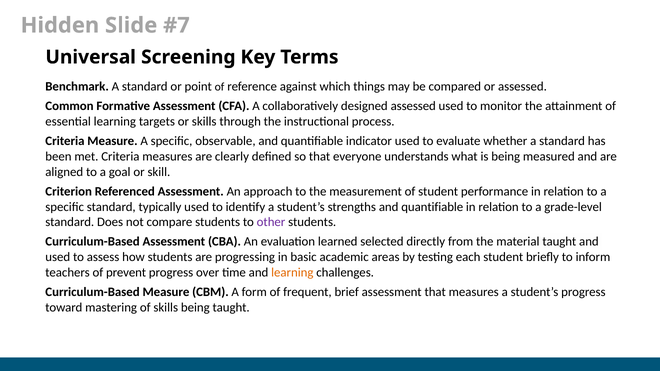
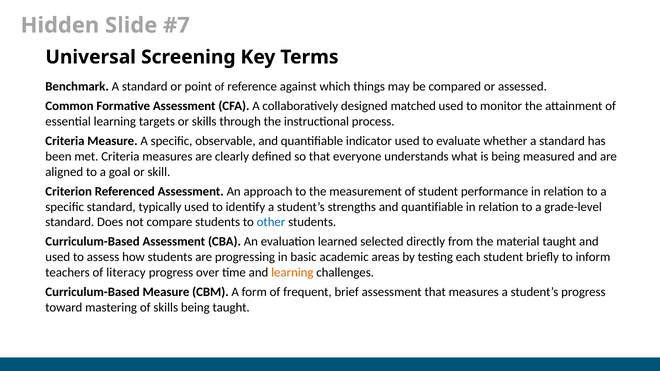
designed assessed: assessed -> matched
other colour: purple -> blue
prevent: prevent -> literacy
